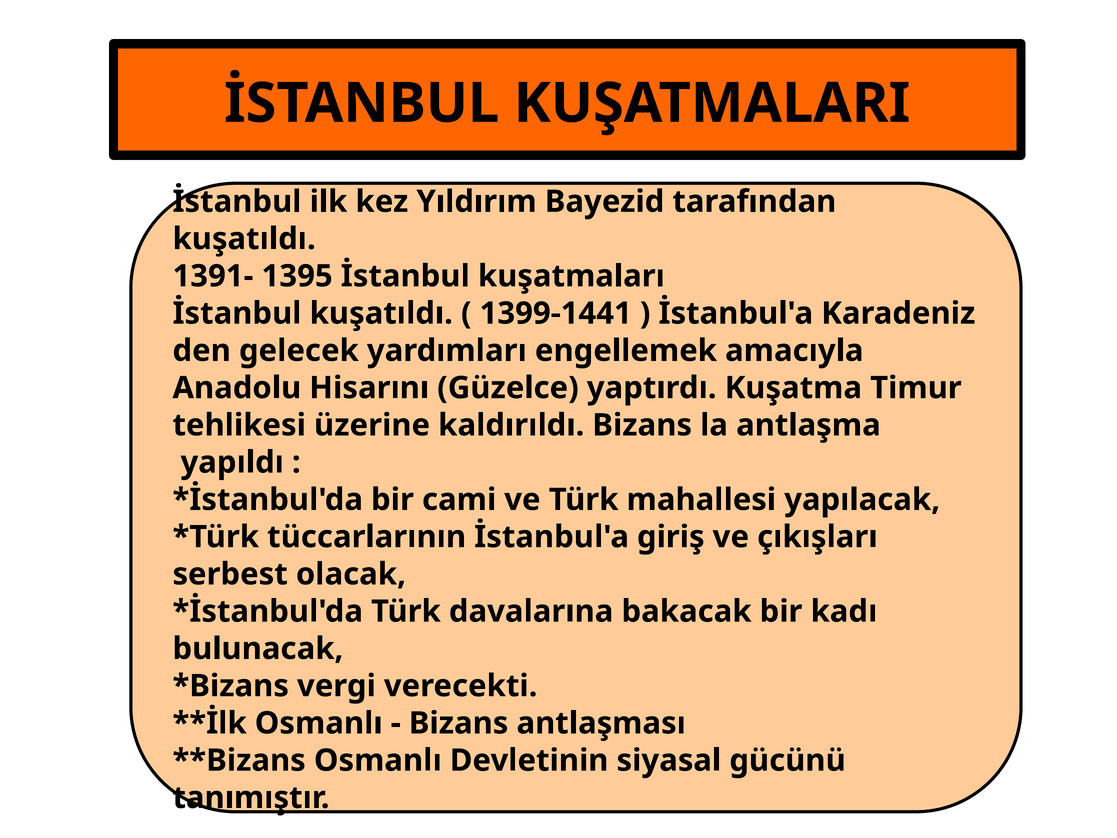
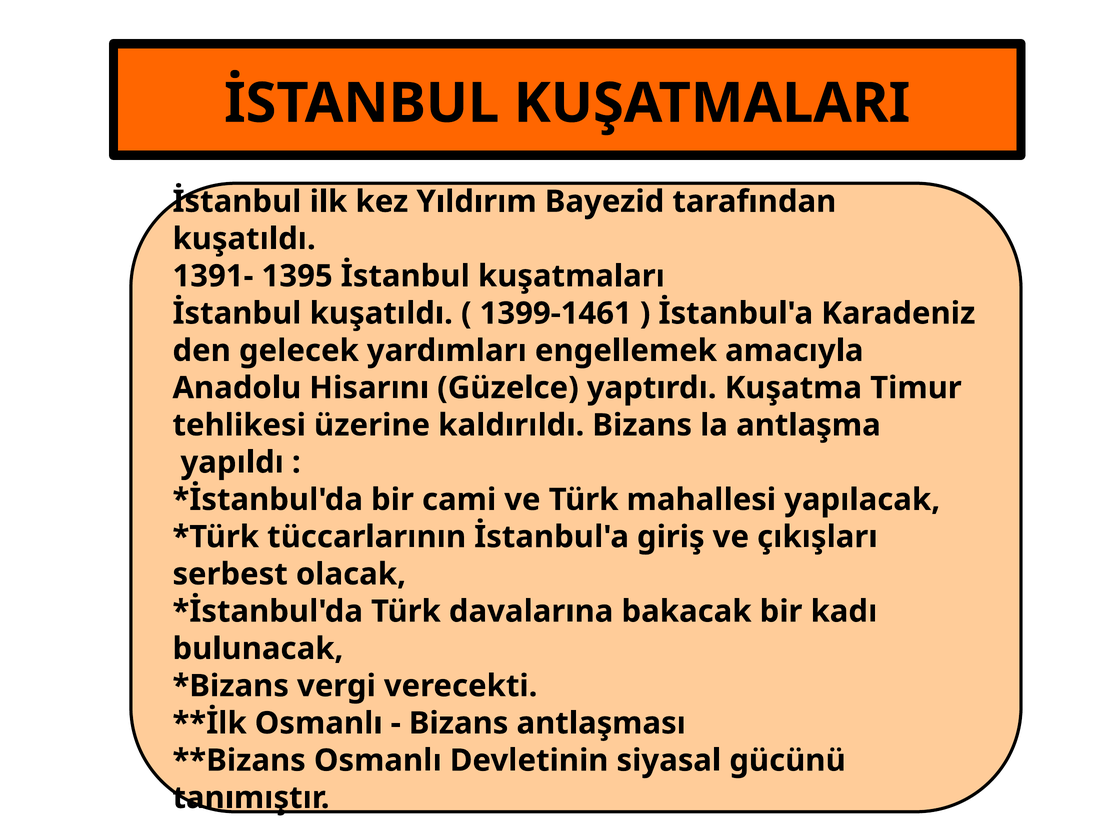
1399-1441: 1399-1441 -> 1399-1461
